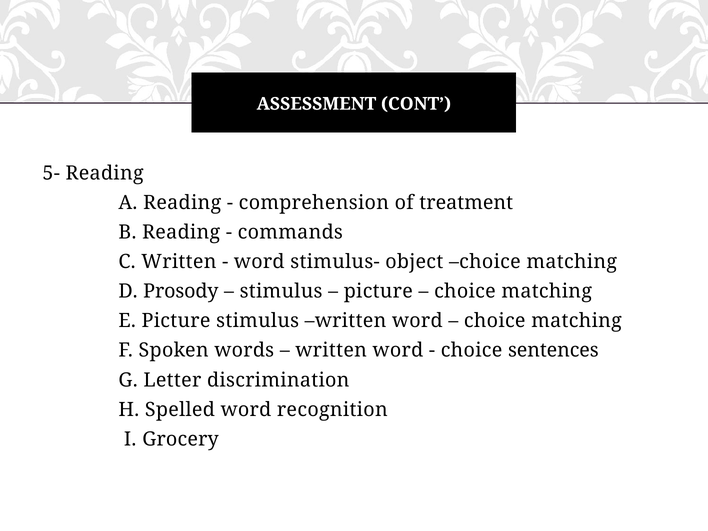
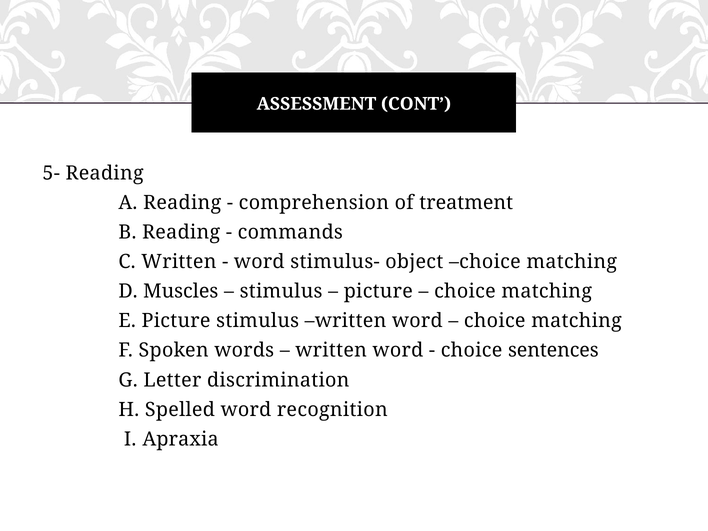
Prosody: Prosody -> Muscles
Grocery: Grocery -> Apraxia
